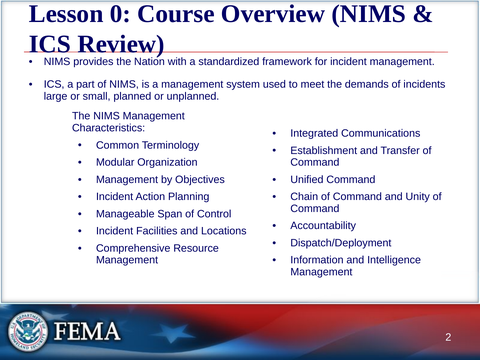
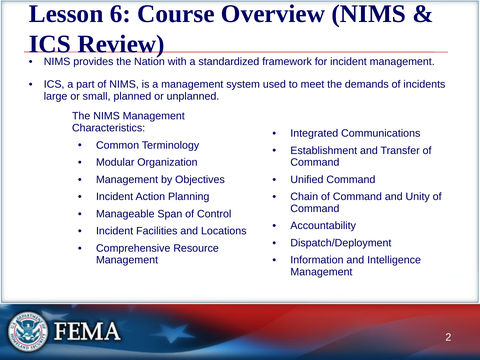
0: 0 -> 6
